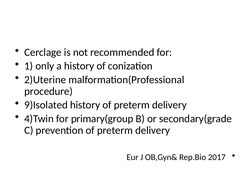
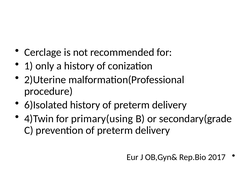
9)Isolated: 9)Isolated -> 6)Isolated
primary(group: primary(group -> primary(using
